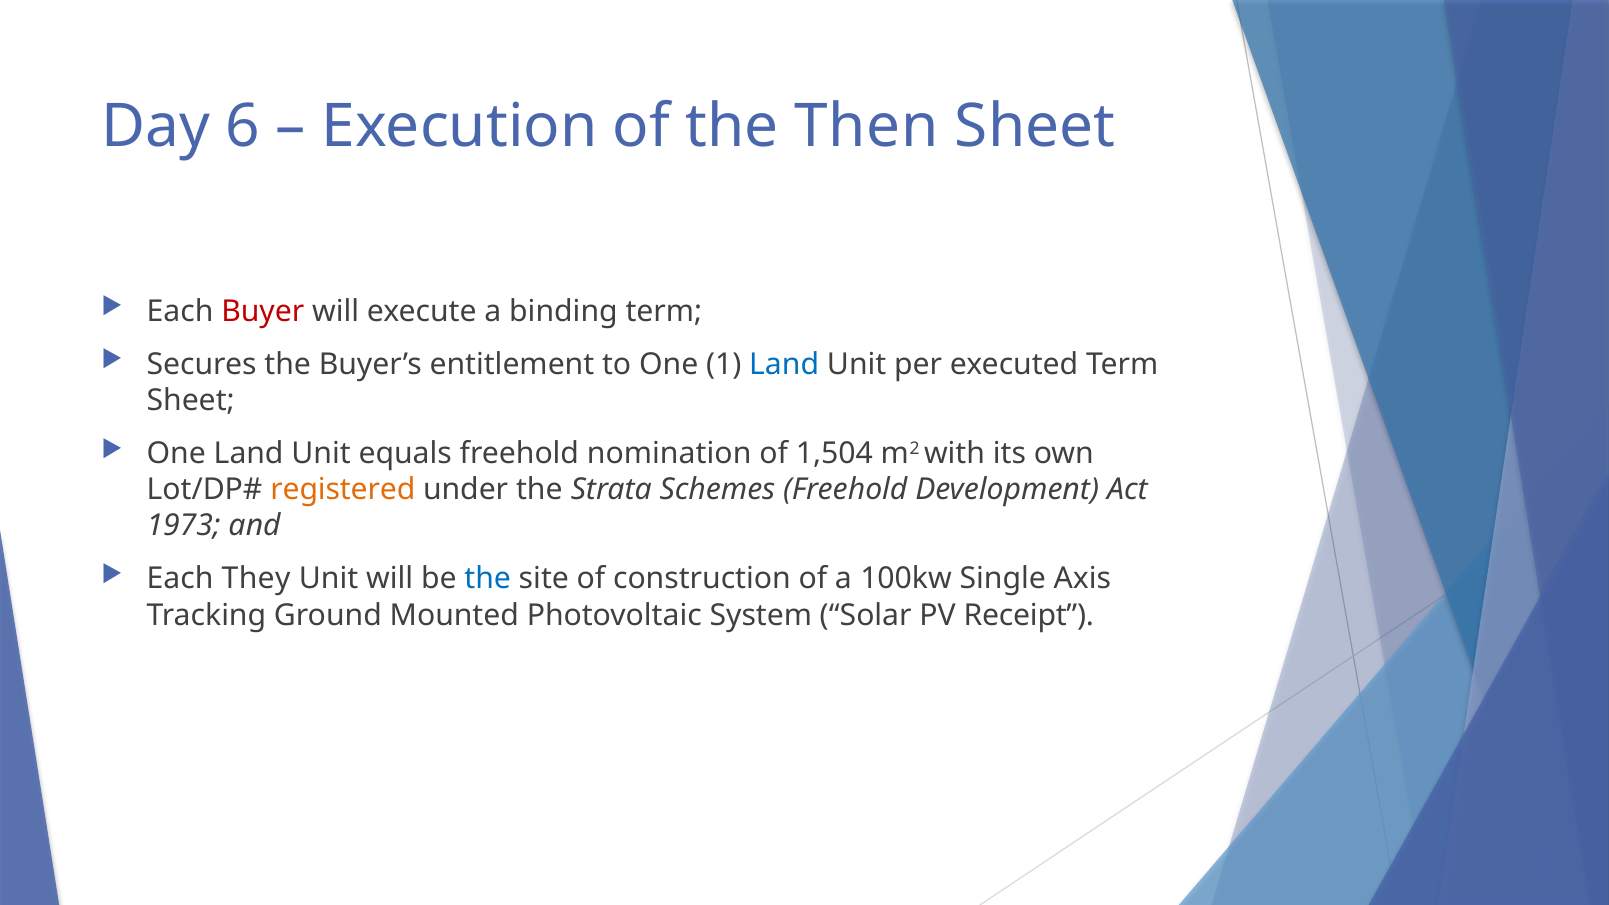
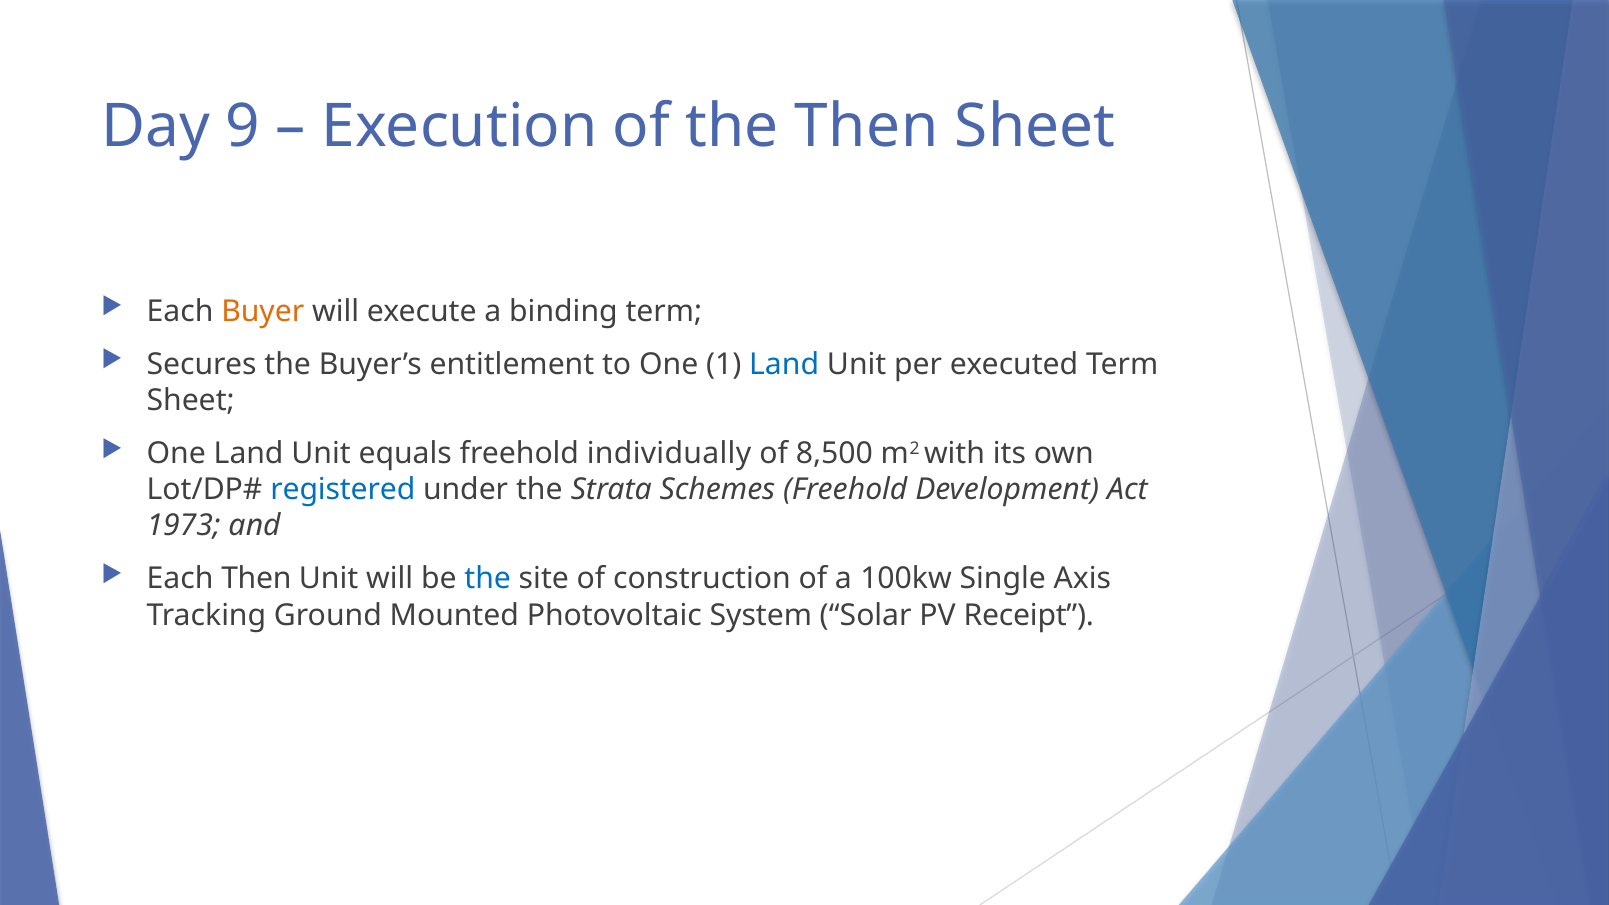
6: 6 -> 9
Buyer colour: red -> orange
nomination: nomination -> individually
1,504: 1,504 -> 8,500
registered colour: orange -> blue
Each They: They -> Then
